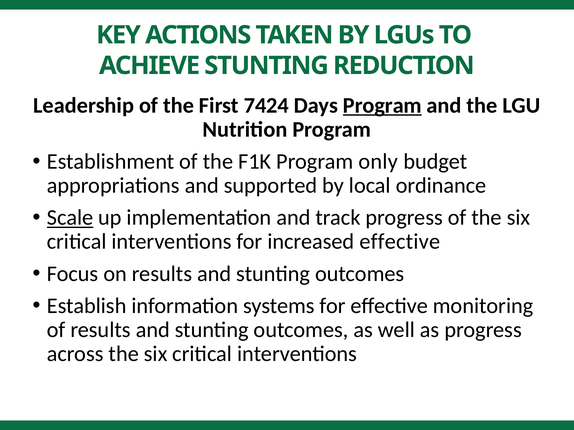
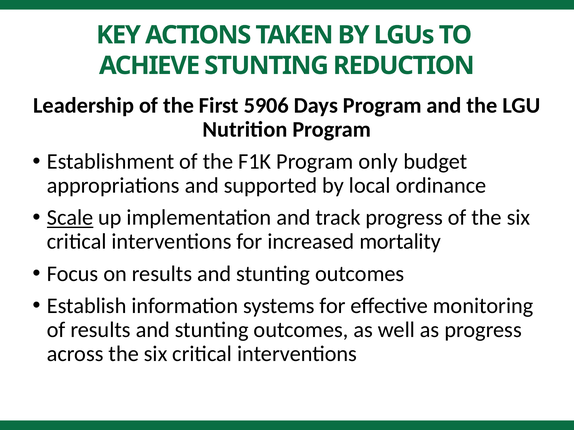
7424: 7424 -> 5906
Program at (382, 106) underline: present -> none
increased effective: effective -> mortality
